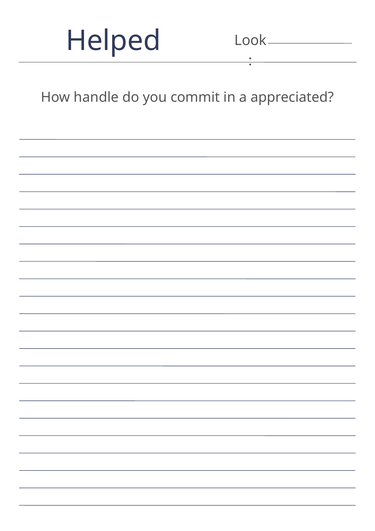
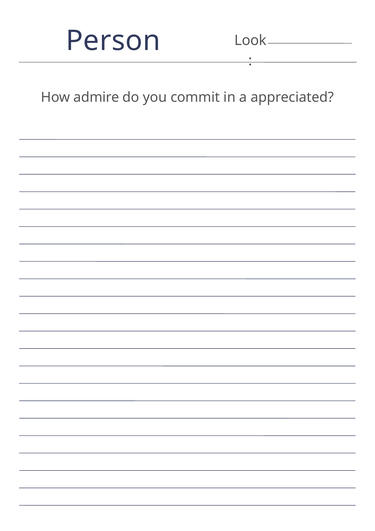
Helped: Helped -> Person
handle: handle -> admire
